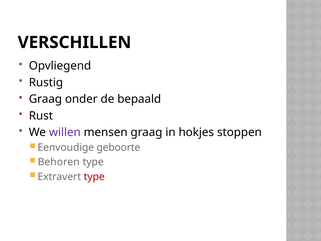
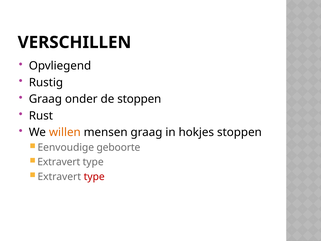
de bepaald: bepaald -> stoppen
willen colour: purple -> orange
Behoren at (59, 162): Behoren -> Extravert
